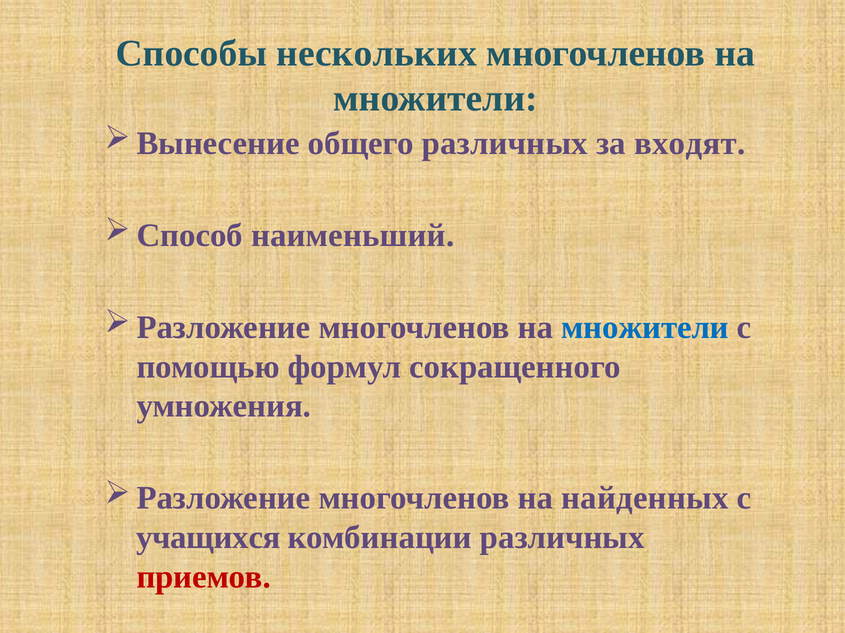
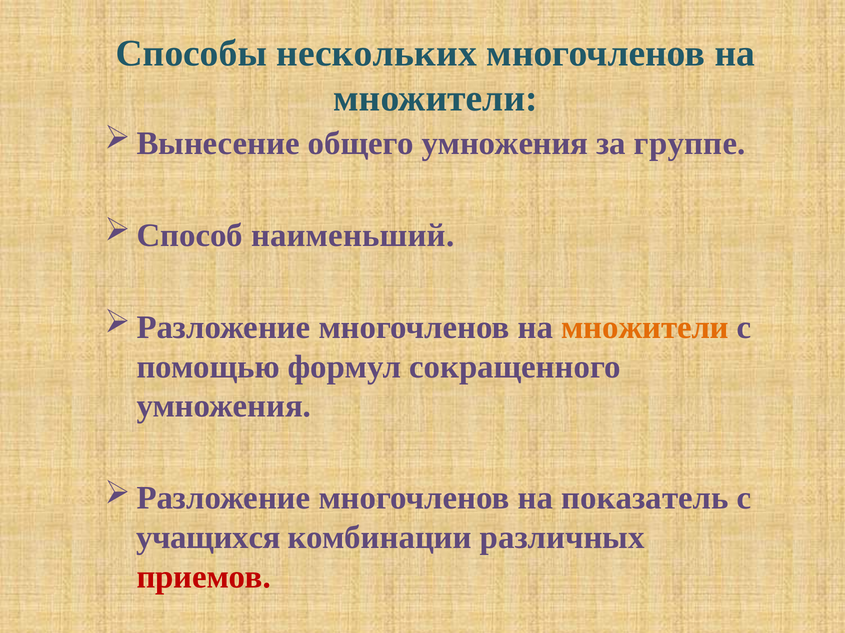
общего различных: различных -> умножения
входят: входят -> группе
множители at (645, 328) colour: blue -> orange
найденных: найденных -> показатель
